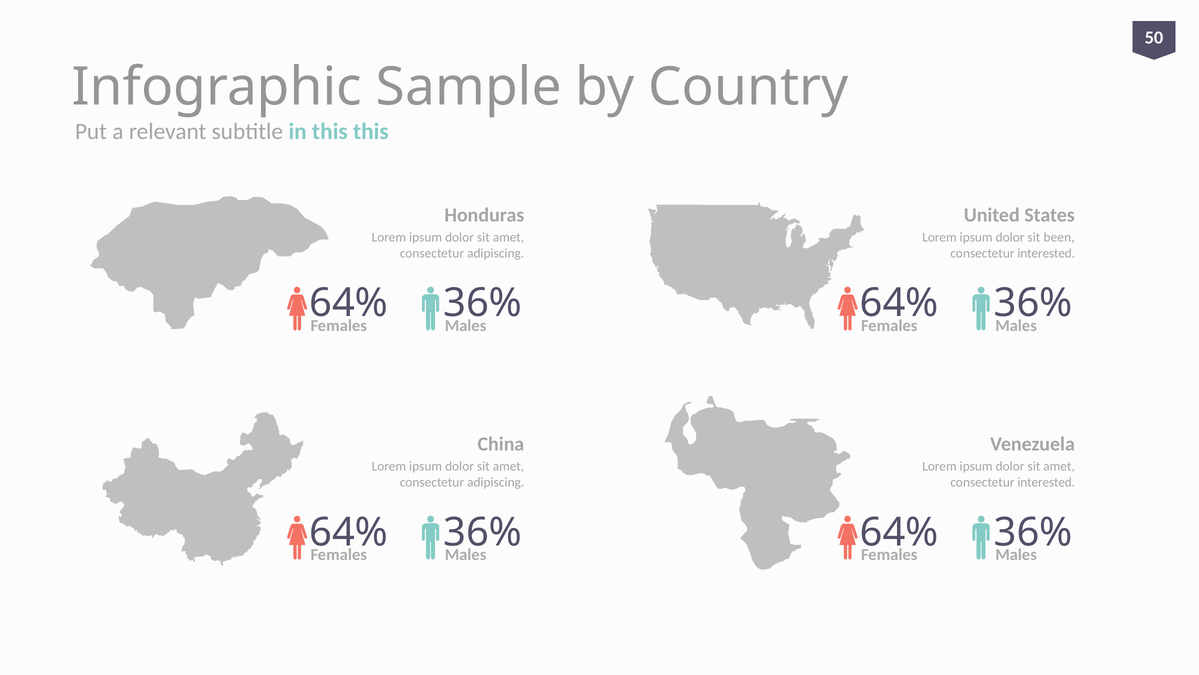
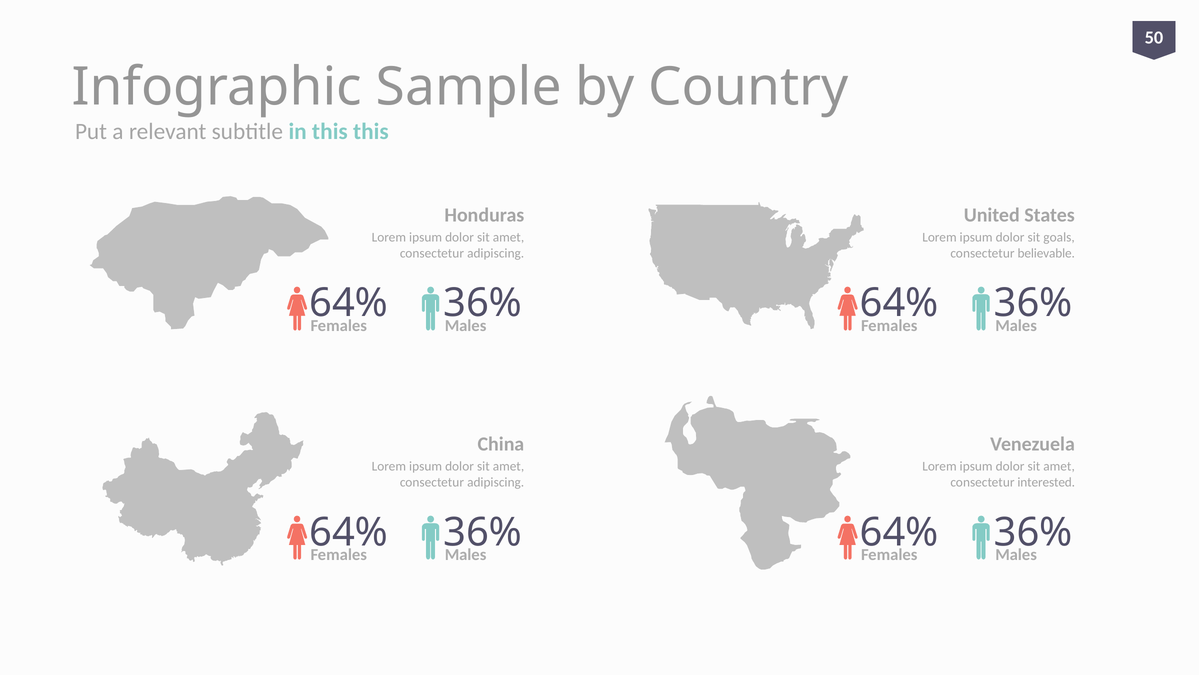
been: been -> goals
interested at (1046, 253): interested -> believable
